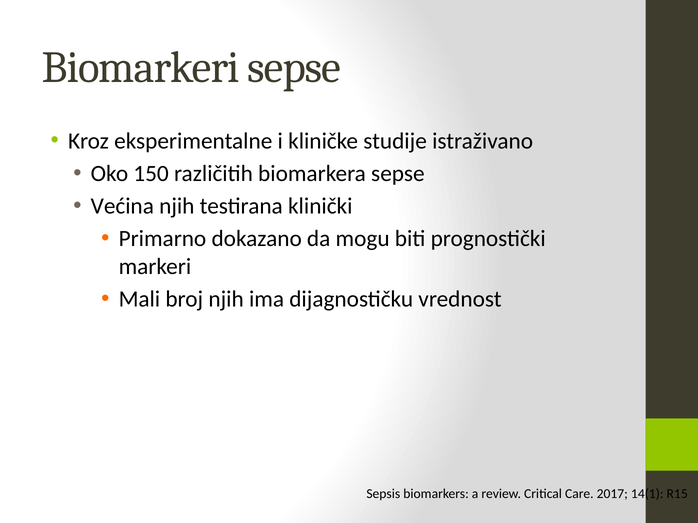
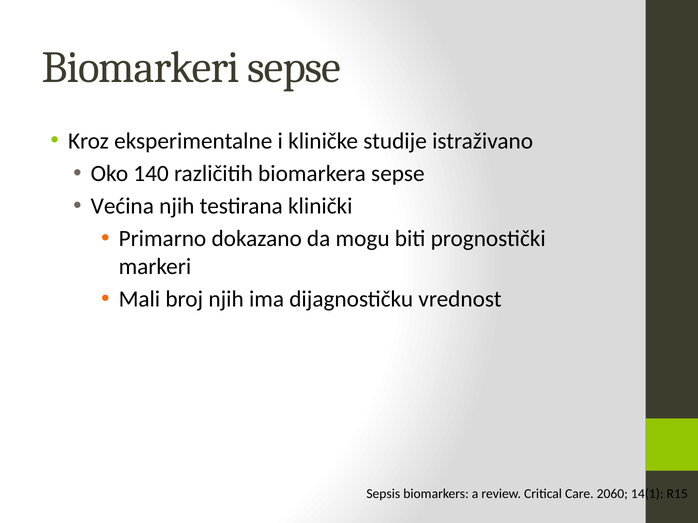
150: 150 -> 140
2017: 2017 -> 2060
